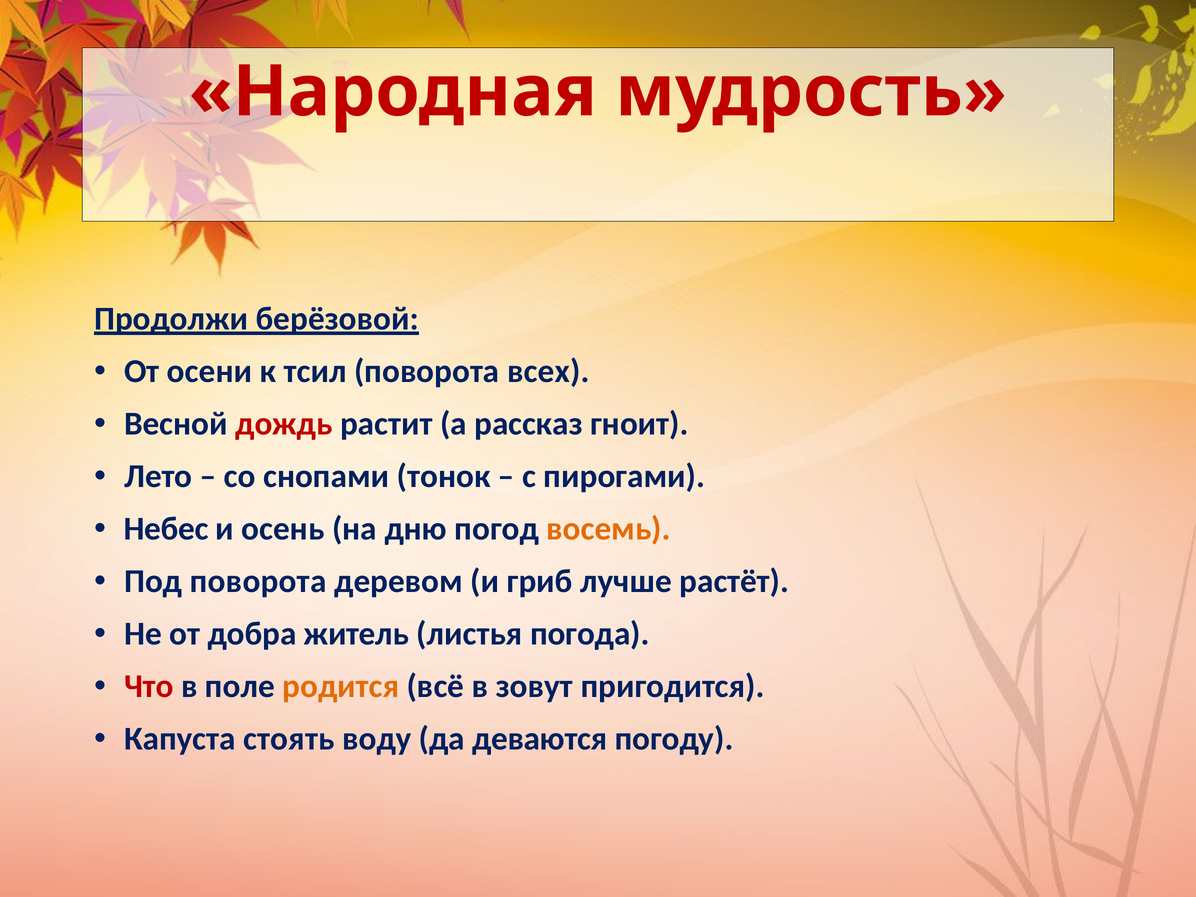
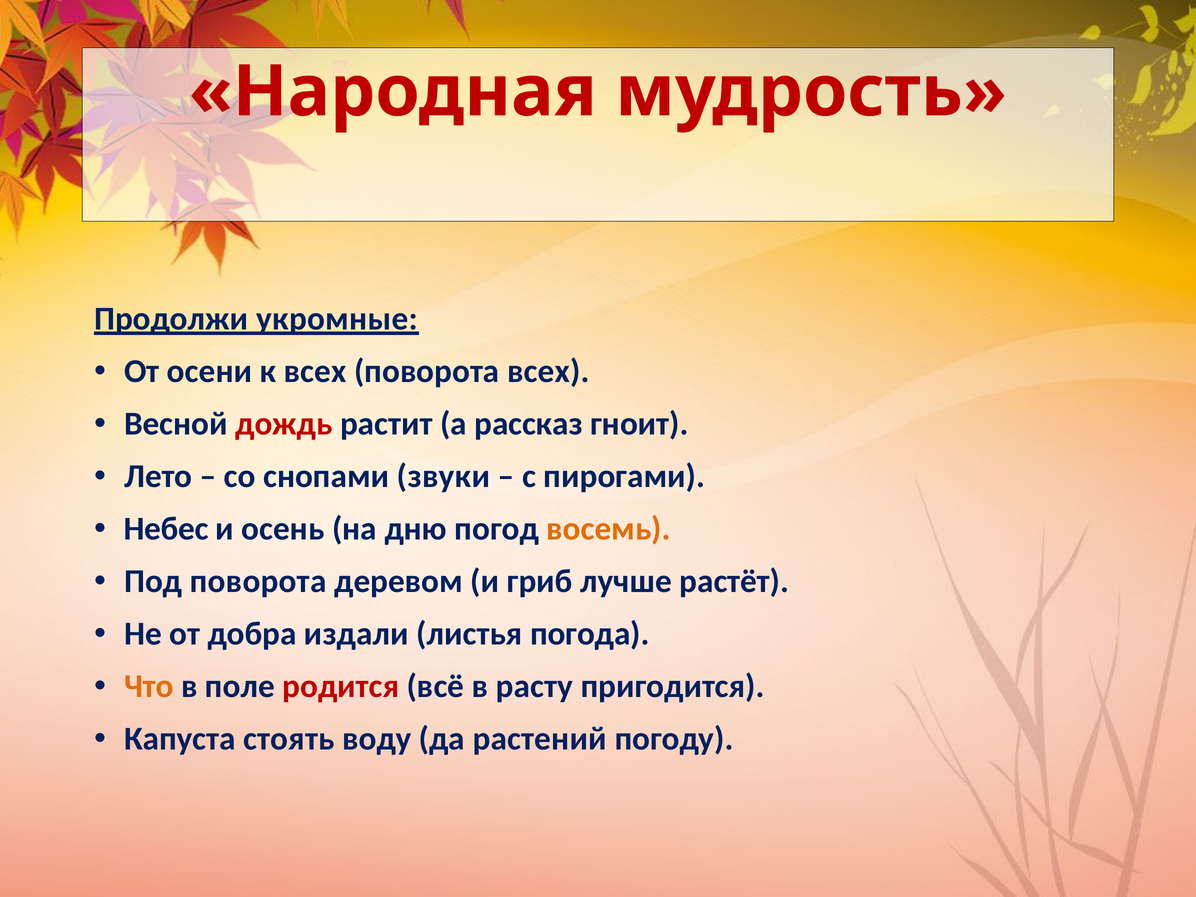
берёзовой: берёзовой -> укромные
к тсил: тсил -> всех
тонок: тонок -> звуки
житель: житель -> издали
Что colour: red -> orange
родится colour: orange -> red
зовут: зовут -> расту
деваются: деваются -> растений
